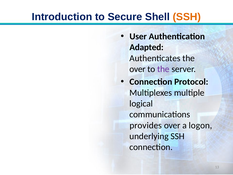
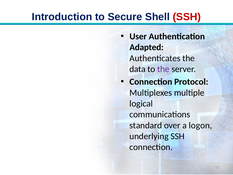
SSH at (187, 17) colour: orange -> red
over at (137, 69): over -> data
provides: provides -> standard
